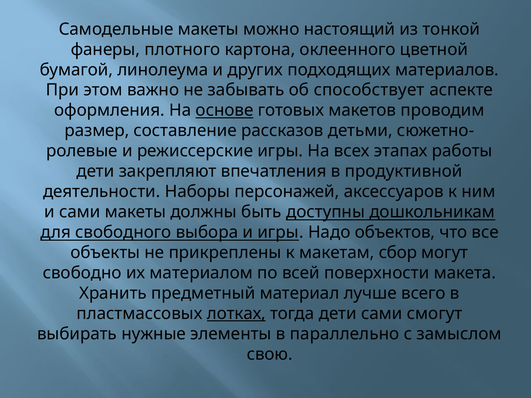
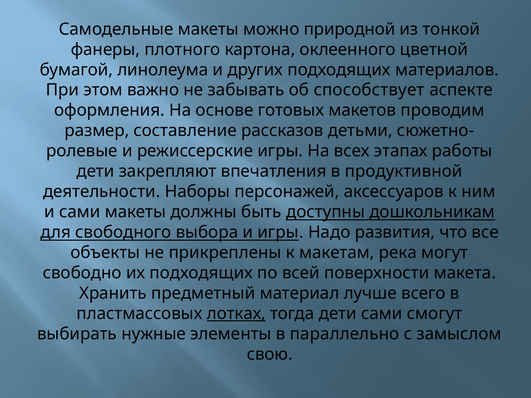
настоящий: настоящий -> природной
основе underline: present -> none
объектов: объектов -> развития
сбор: сбор -> река
их материалом: материалом -> подходящих
